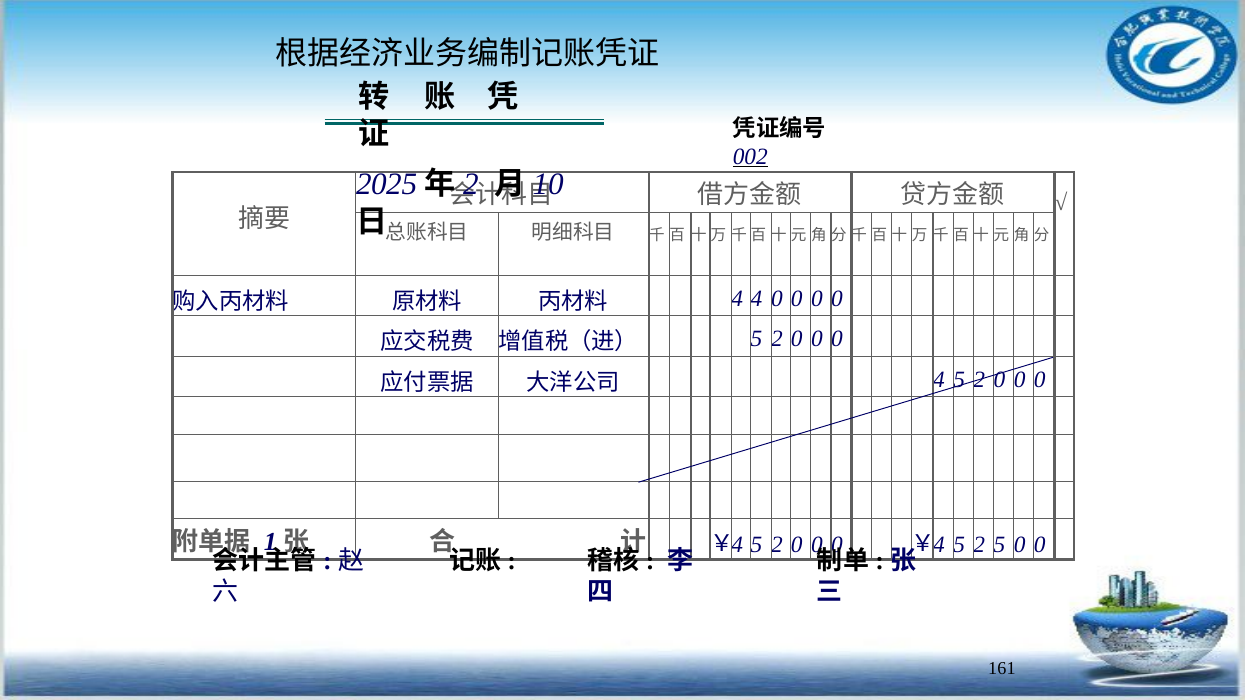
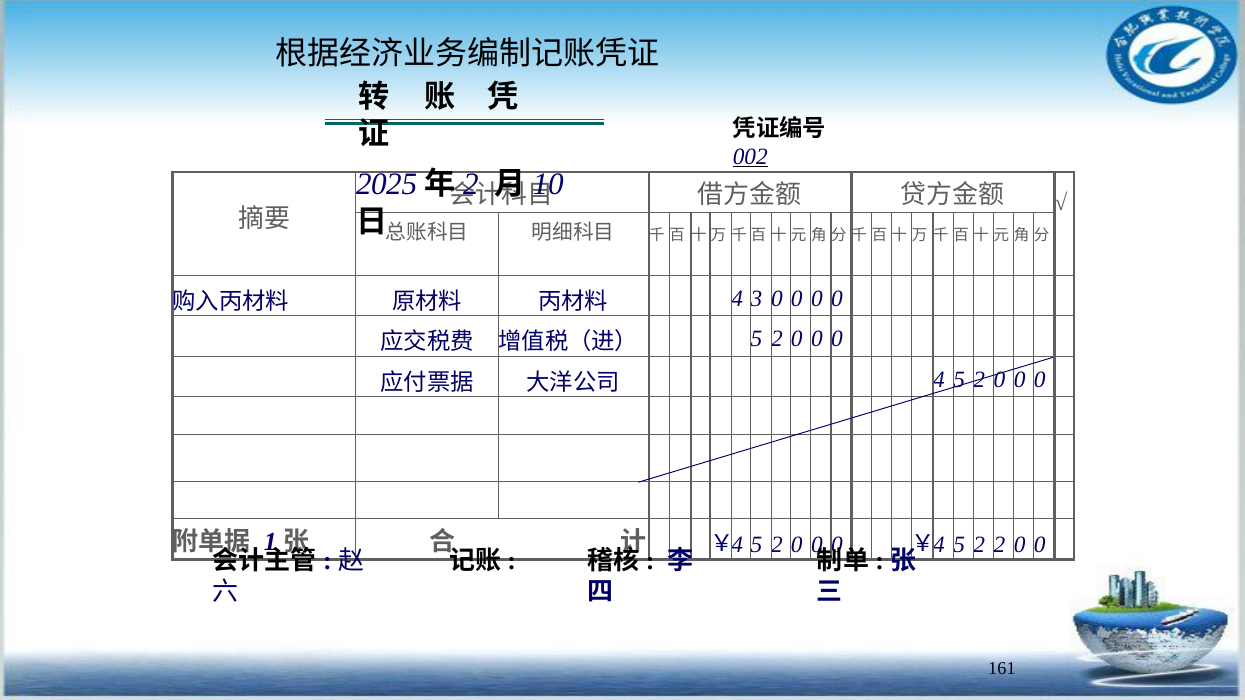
4 4: 4 -> 3
2 5: 5 -> 2
